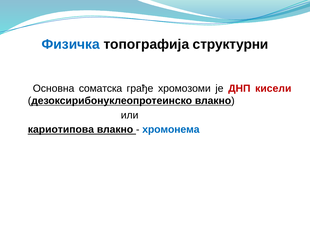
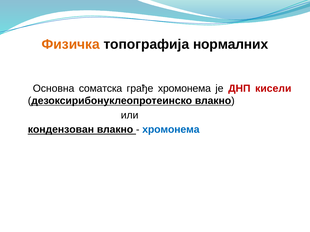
Физичка colour: blue -> orange
структурни: структурни -> нормалних
грађе хромозоми: хромозоми -> хромонема
кариотипова: кариотипова -> кондензован
